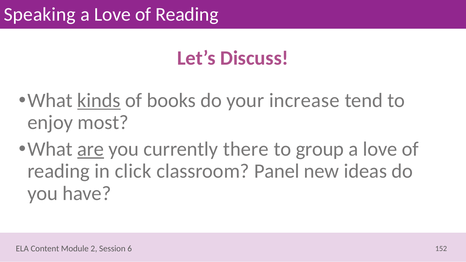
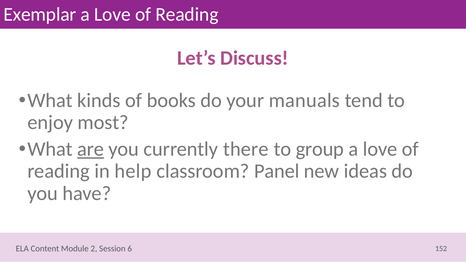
Speaking: Speaking -> Exemplar
kinds underline: present -> none
increase: increase -> manuals
click: click -> help
